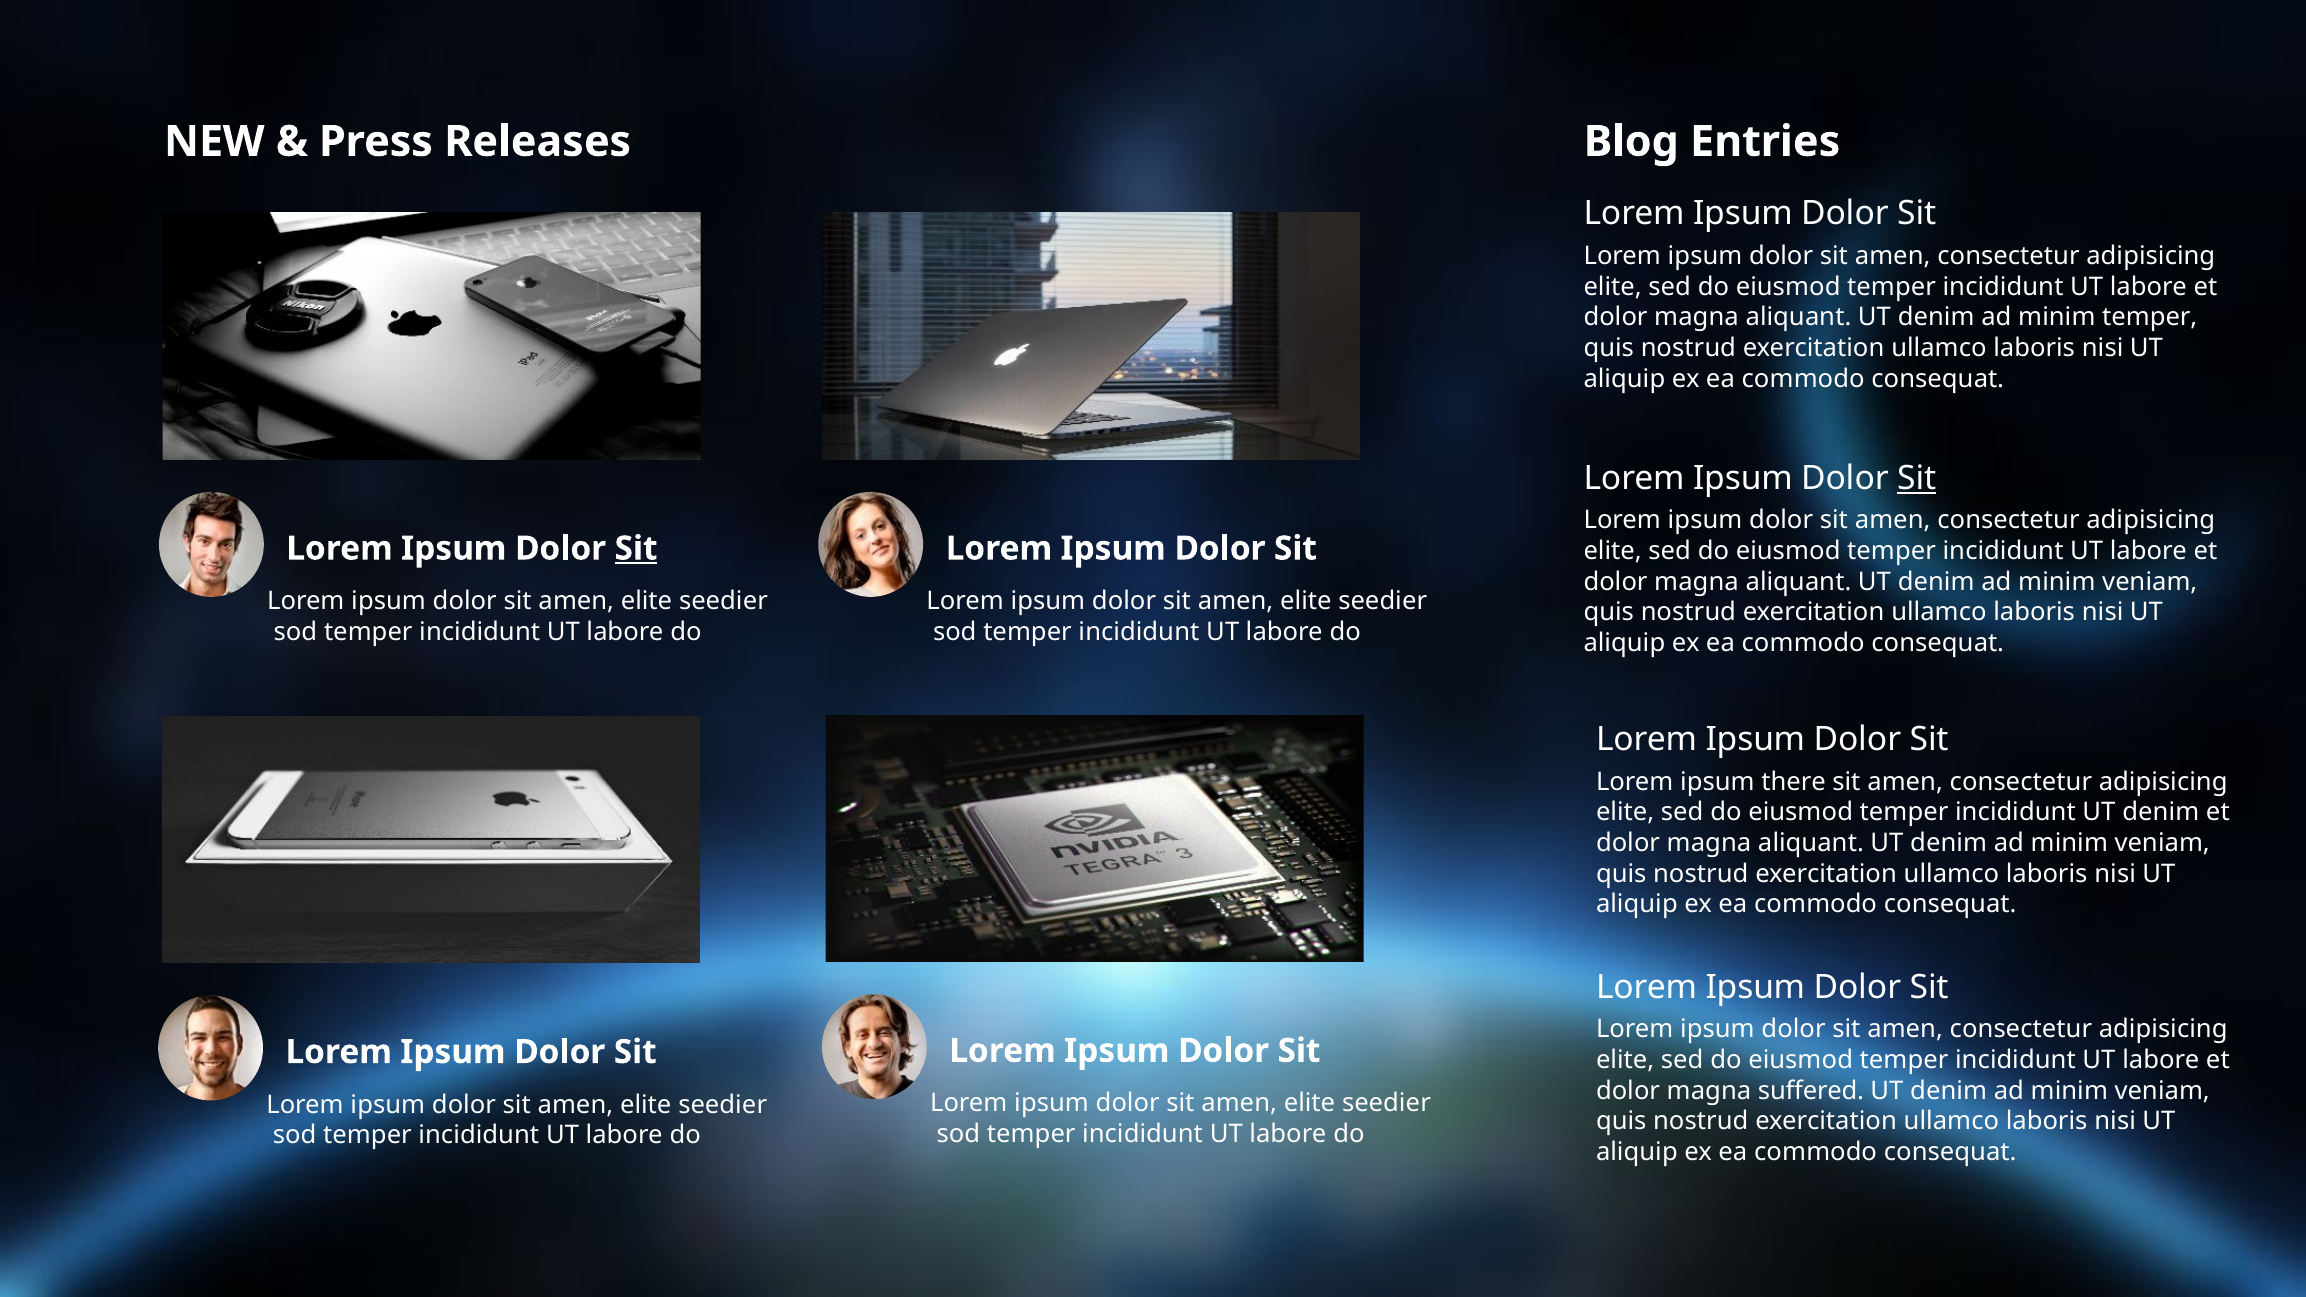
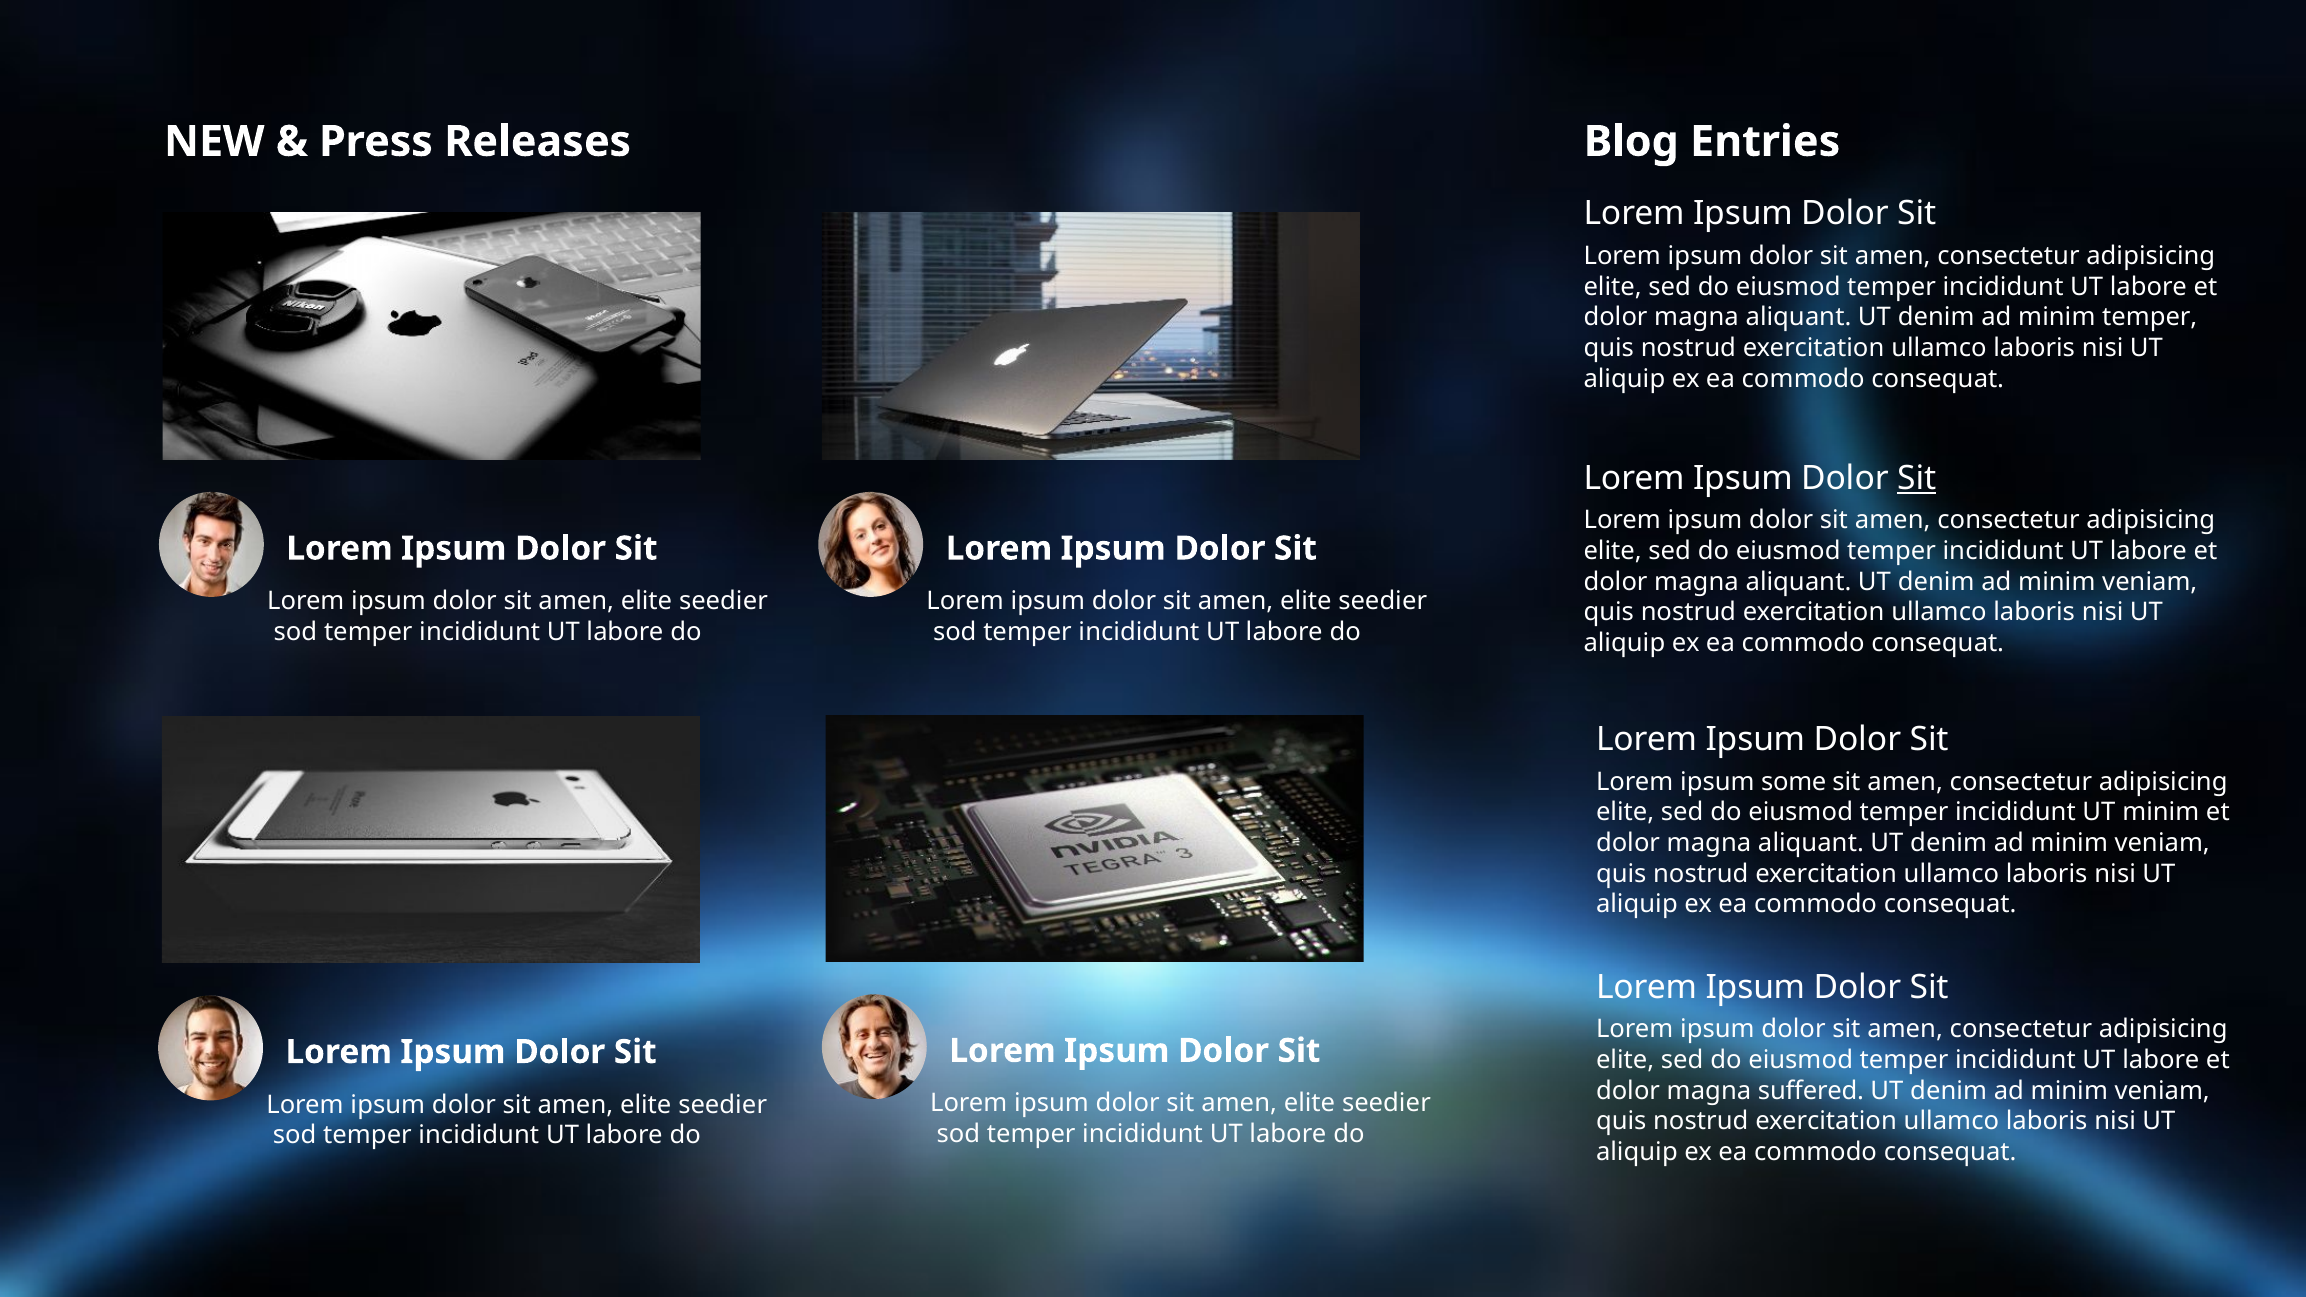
Sit at (636, 549) underline: present -> none
there: there -> some
incididunt UT denim: denim -> minim
